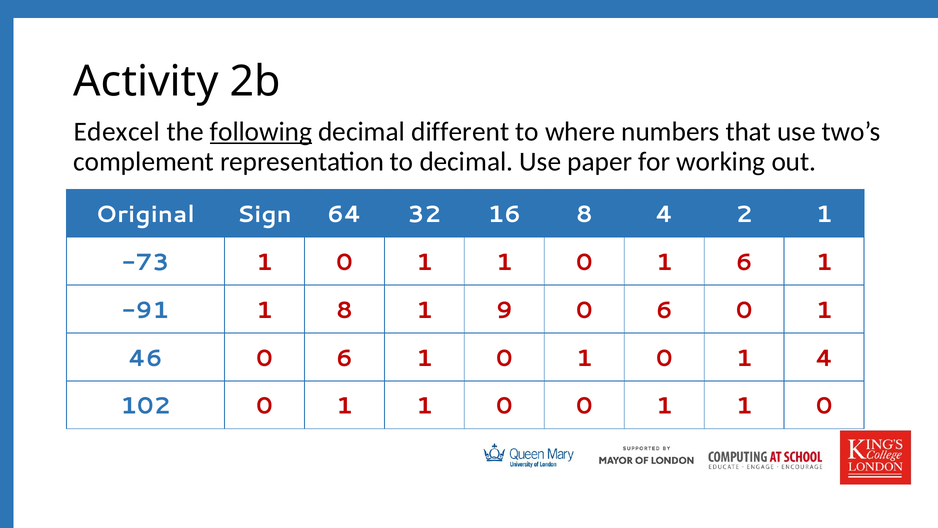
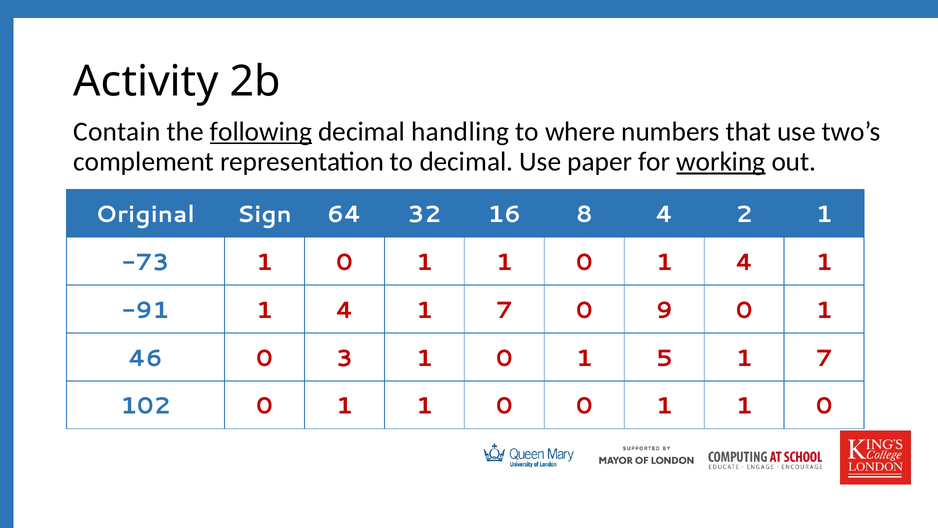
Edexcel: Edexcel -> Contain
different: different -> handling
working underline: none -> present
0 1 6: 6 -> 4
-91 1 8: 8 -> 4
9 at (504, 310): 9 -> 7
6 at (664, 310): 6 -> 9
46 0 6: 6 -> 3
0 1 0: 0 -> 5
4 at (824, 358): 4 -> 7
